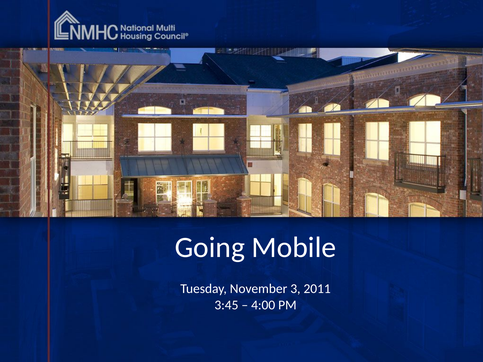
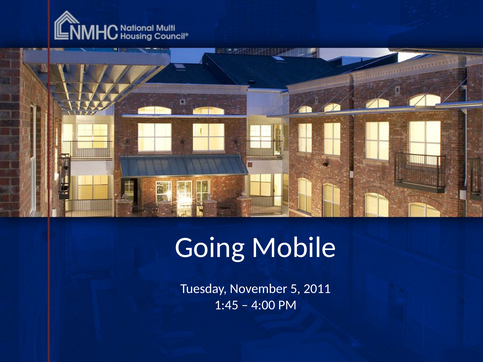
3: 3 -> 5
3:45: 3:45 -> 1:45
